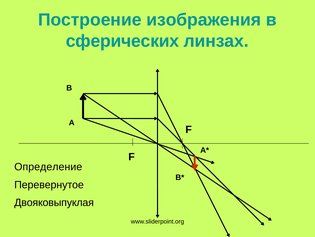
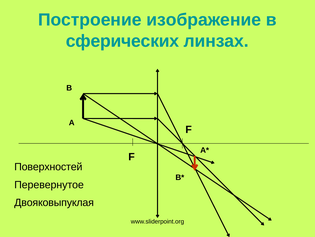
изображения: изображения -> изображение
Определение: Определение -> Поверхностей
